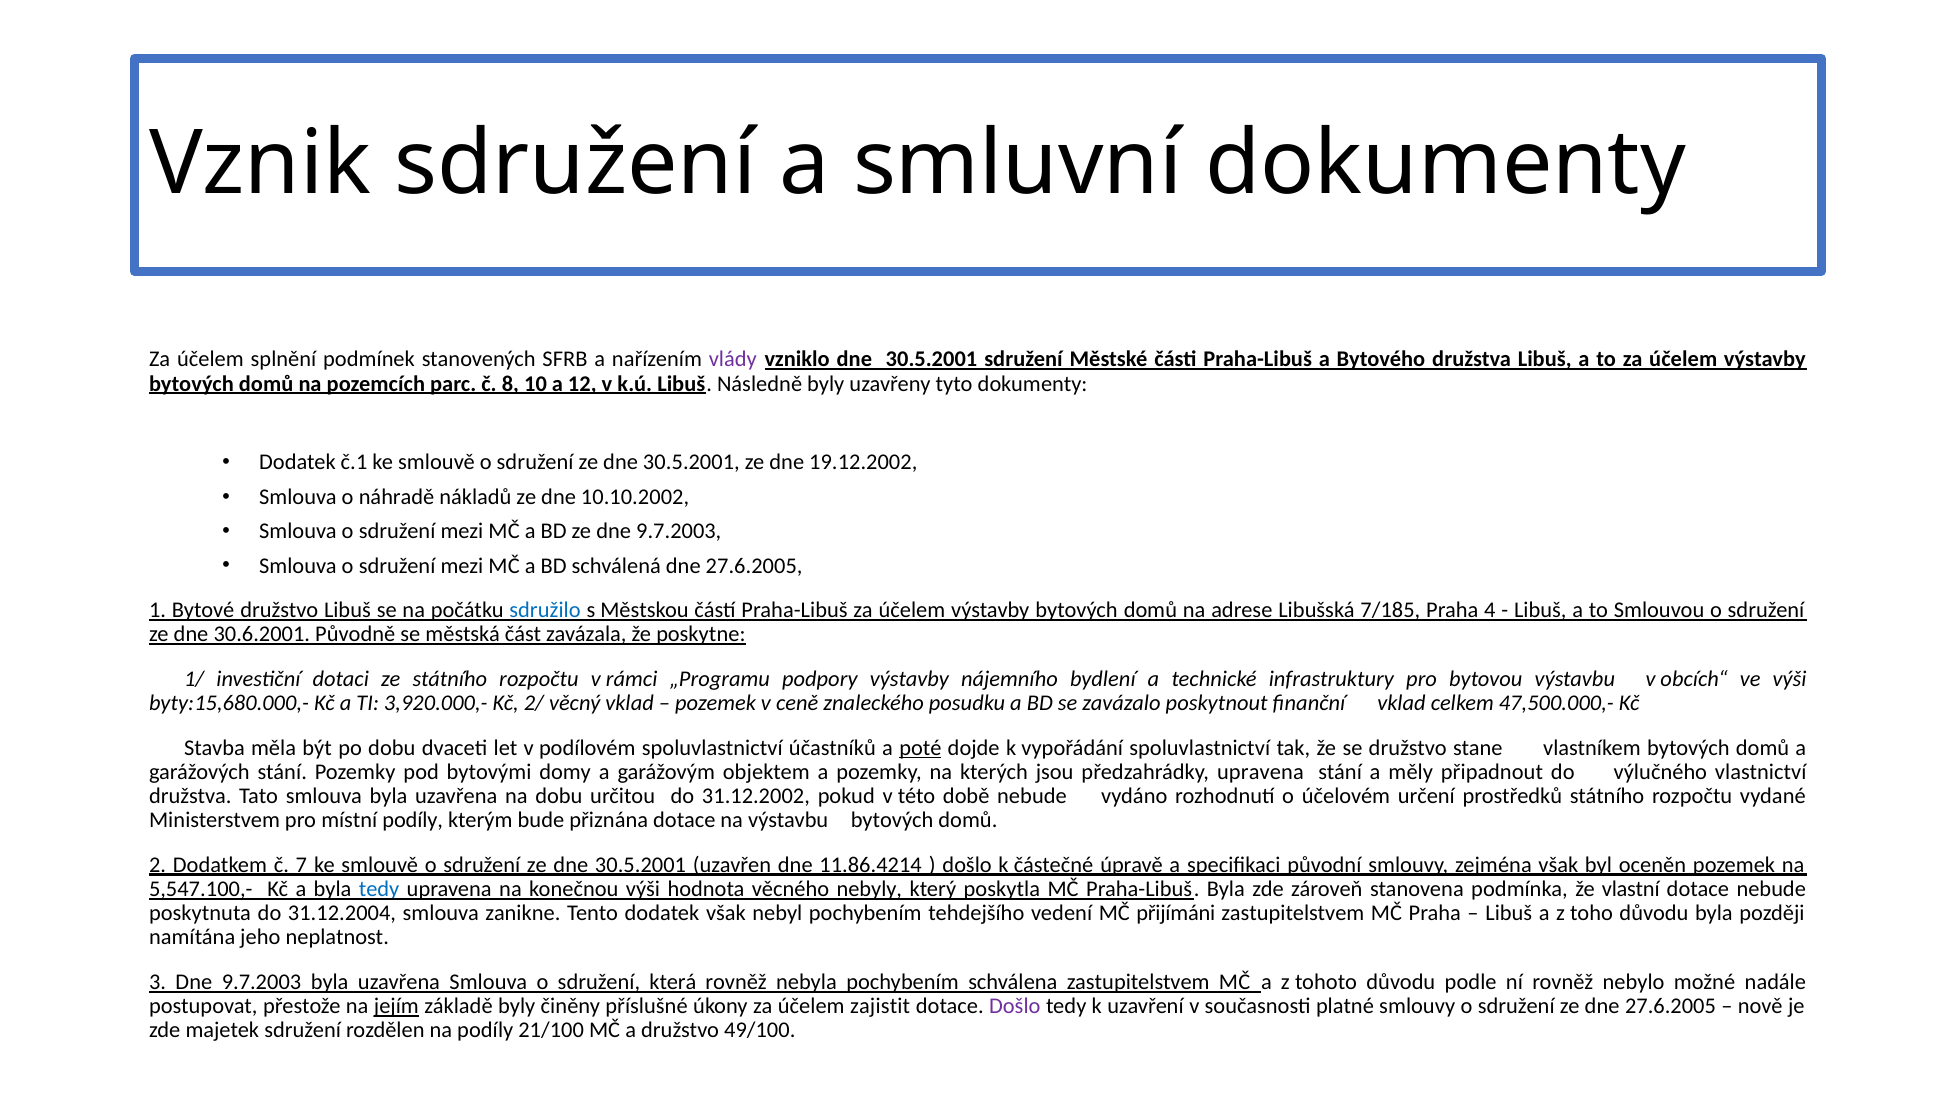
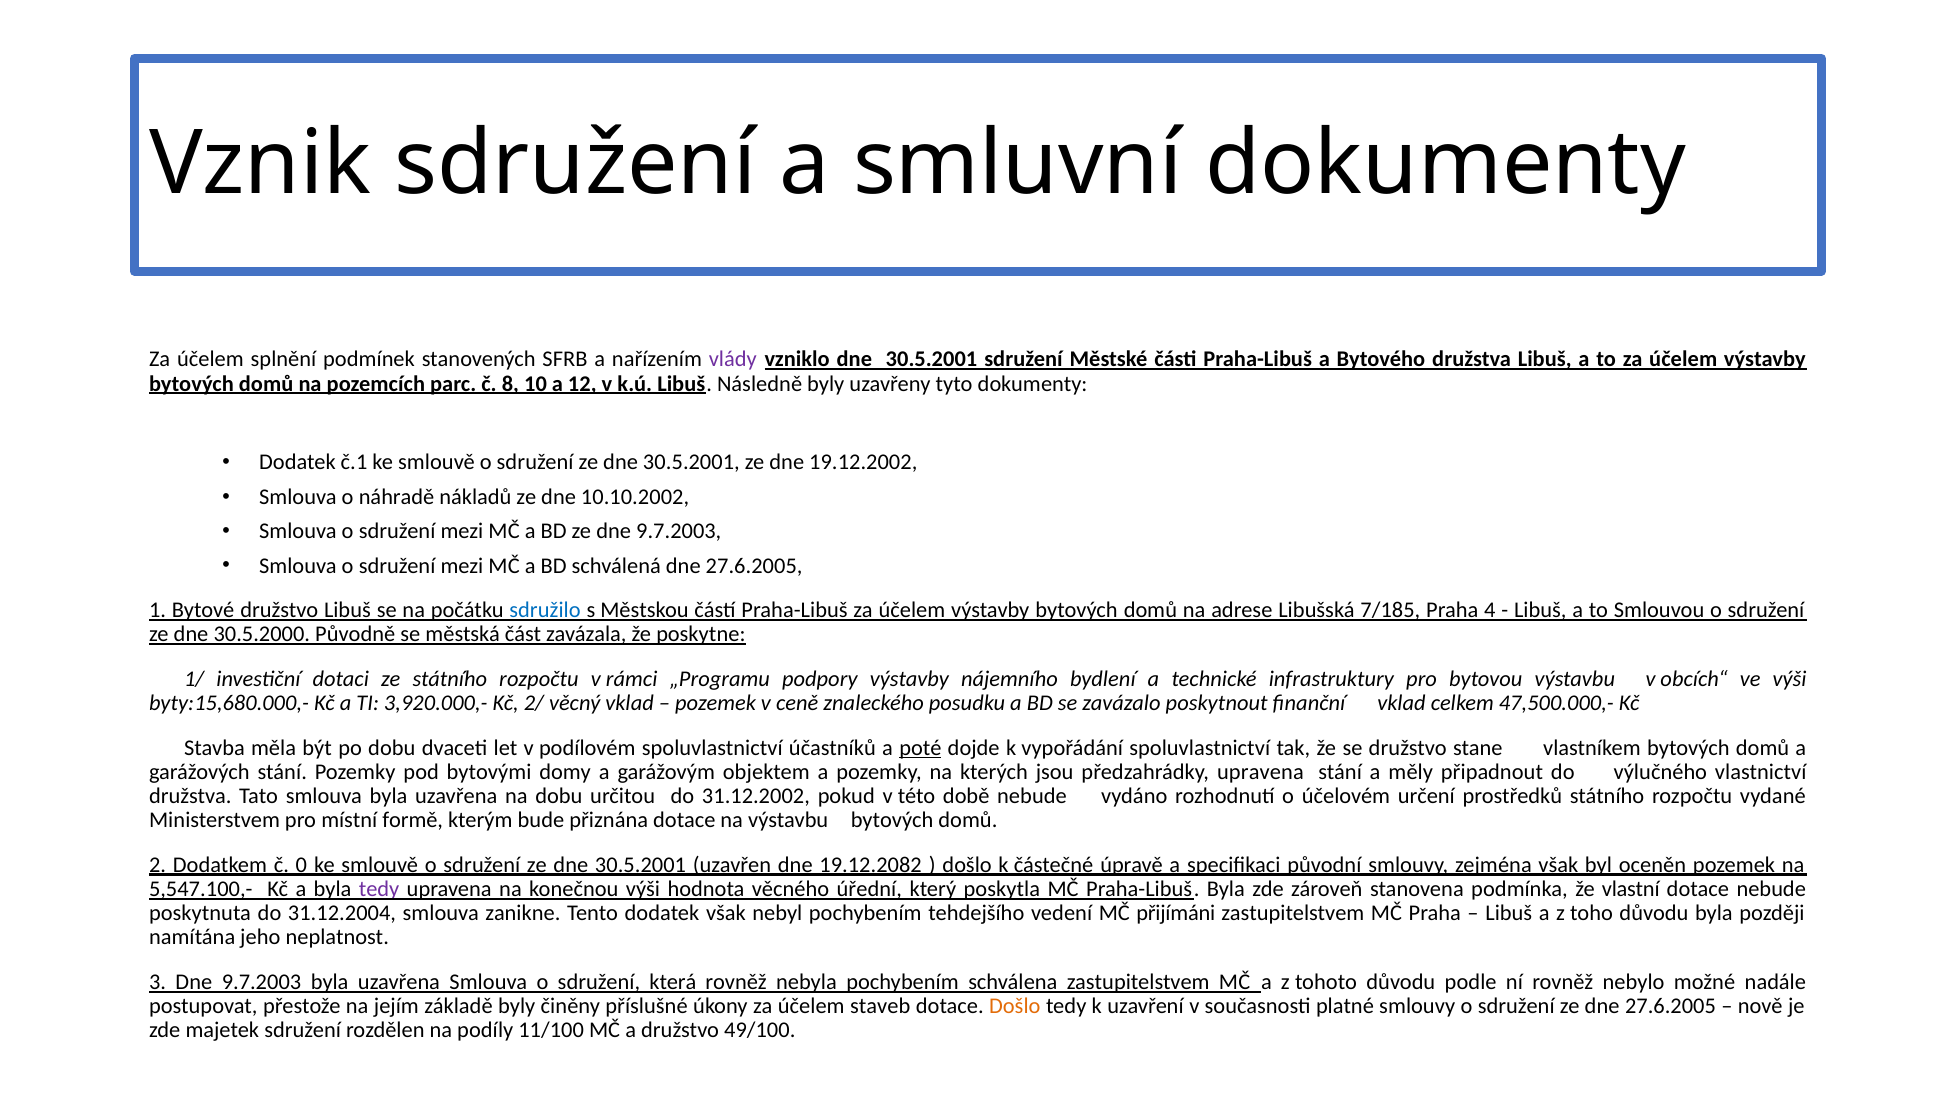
30.6.2001: 30.6.2001 -> 30.5.2000
místní podíly: podíly -> formě
7: 7 -> 0
11.86.4214: 11.86.4214 -> 19.12.2082
tedy at (379, 889) colour: blue -> purple
nebyly: nebyly -> úřední
jejím underline: present -> none
zajistit: zajistit -> staveb
Došlo at (1015, 1007) colour: purple -> orange
21/100: 21/100 -> 11/100
